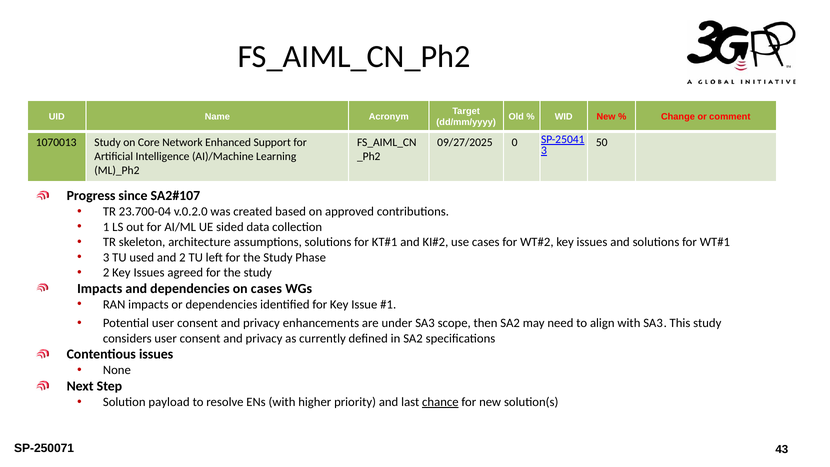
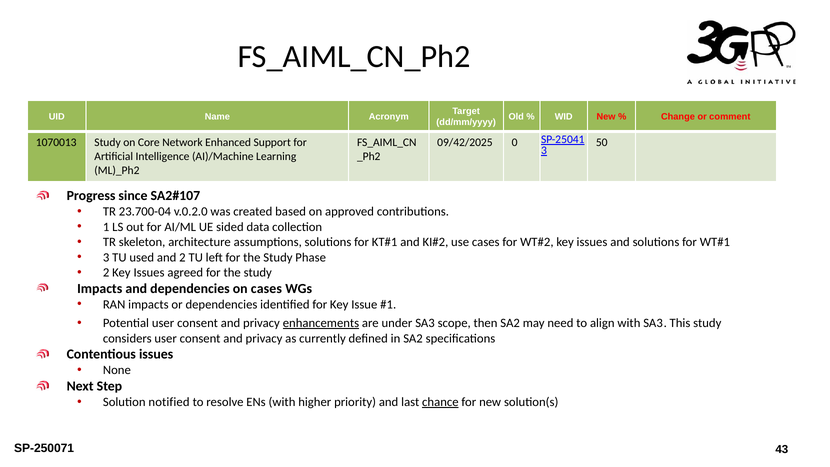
09/27/2025: 09/27/2025 -> 09/42/2025
enhancements underline: none -> present
payload: payload -> notified
